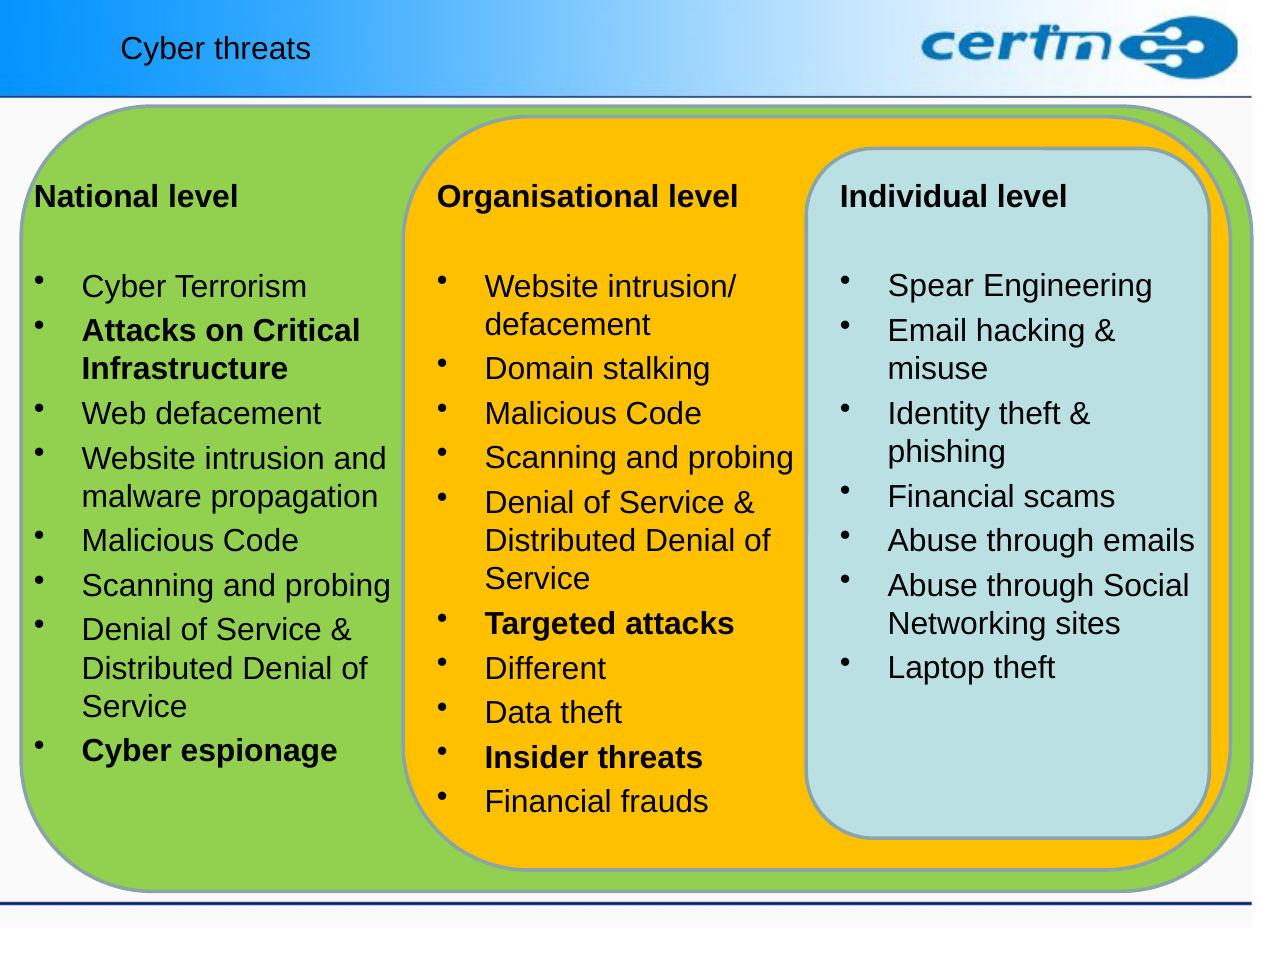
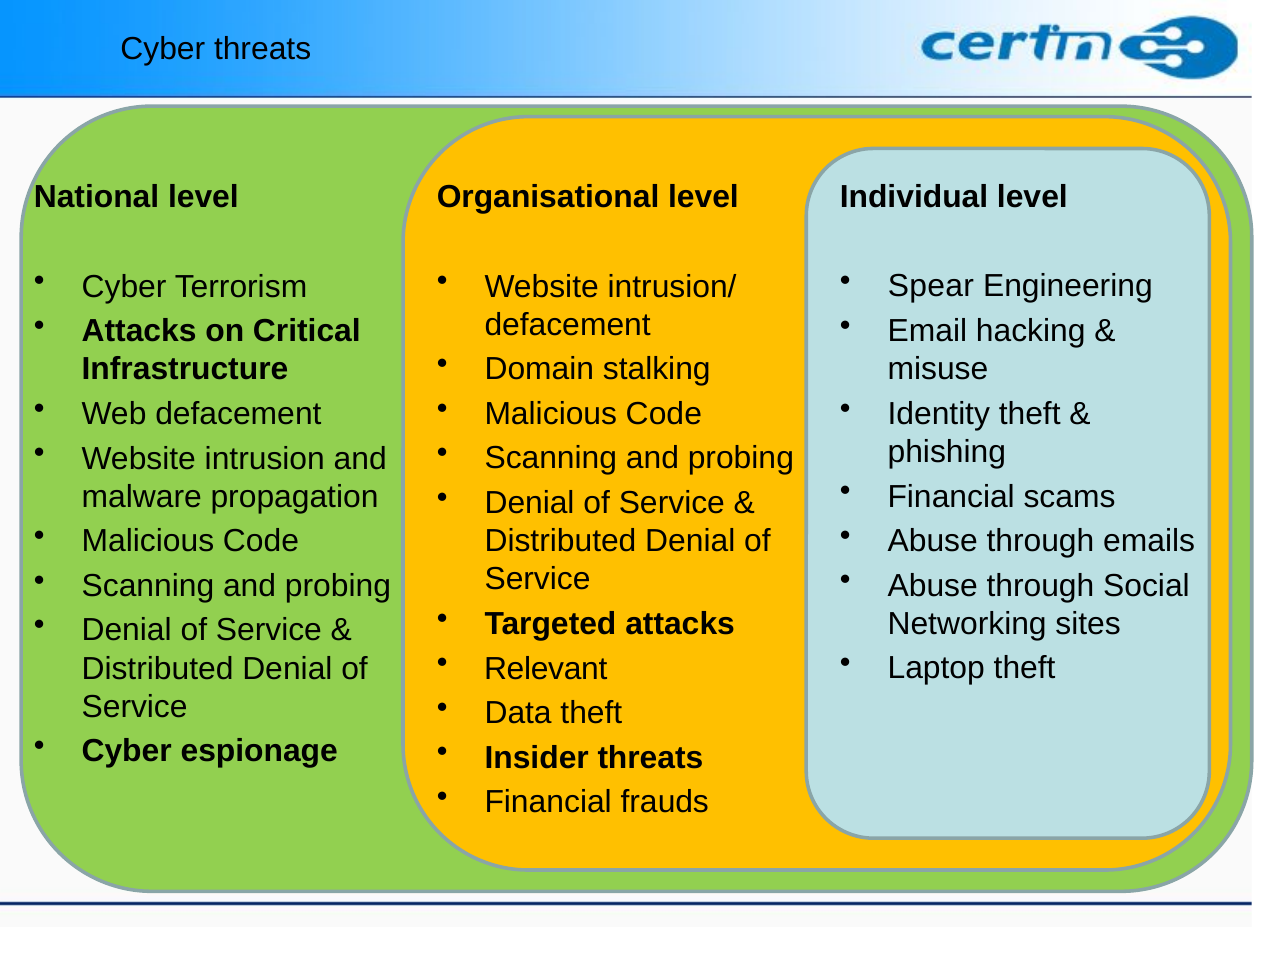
Different: Different -> Relevant
